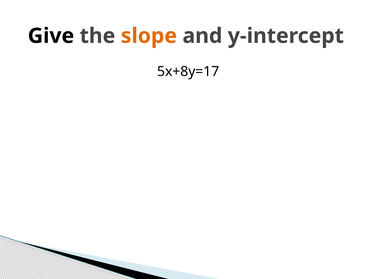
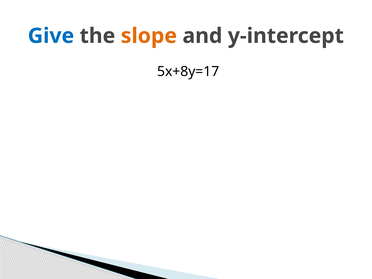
Give colour: black -> blue
